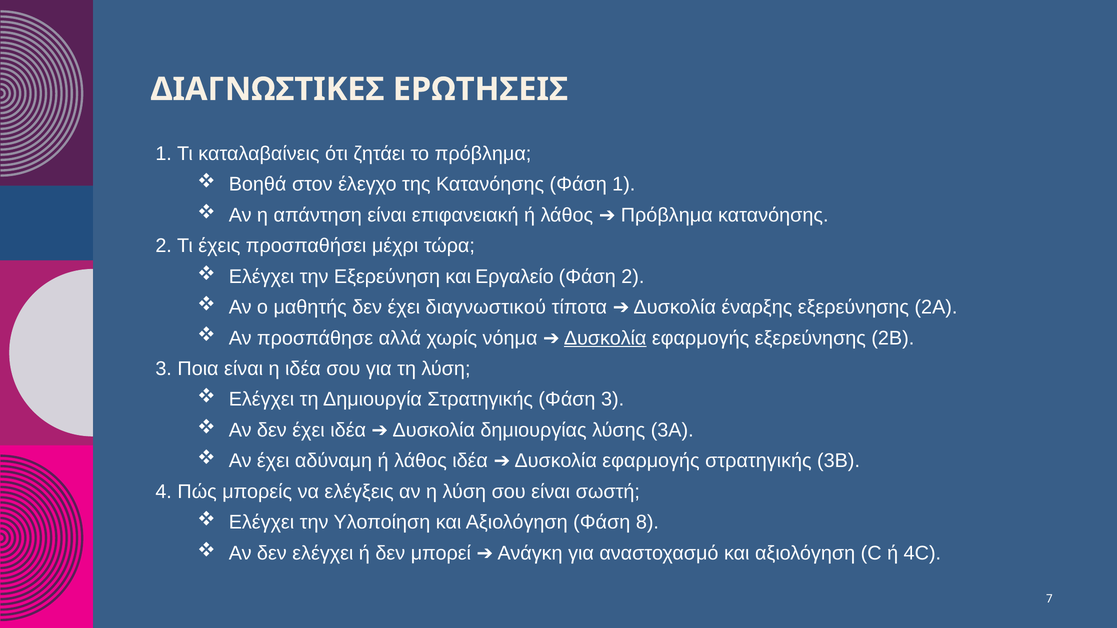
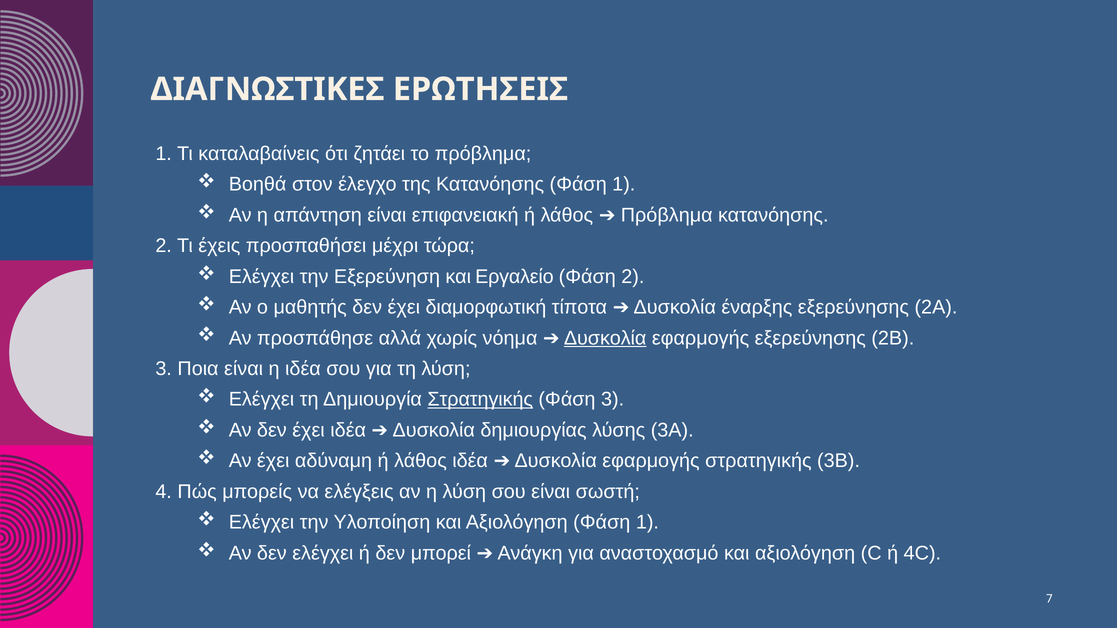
διαγνωστικού: διαγνωστικού -> διαμορφωτική
Στρατηγικής at (480, 400) underline: none -> present
Αξιολόγηση Φάση 8: 8 -> 1
